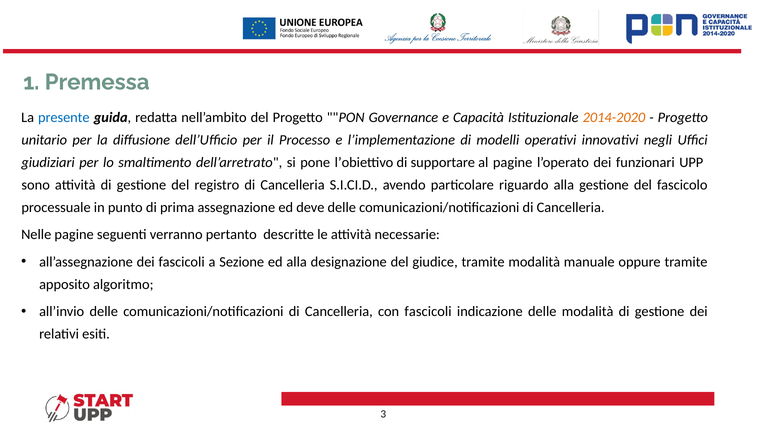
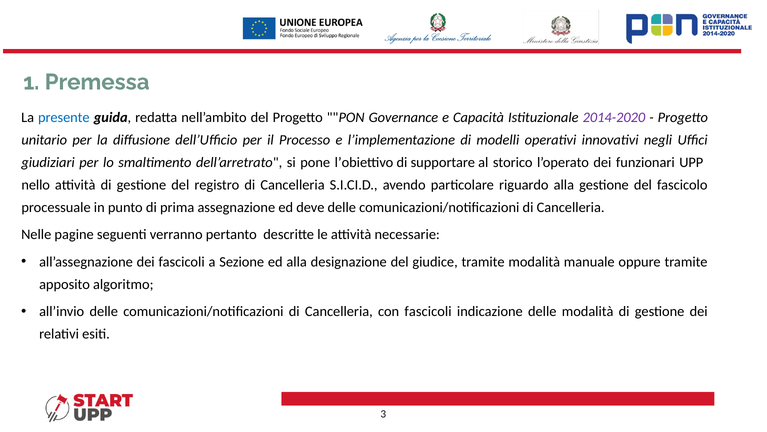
2014-2020 colour: orange -> purple
al pagine: pagine -> storico
sono: sono -> nello
